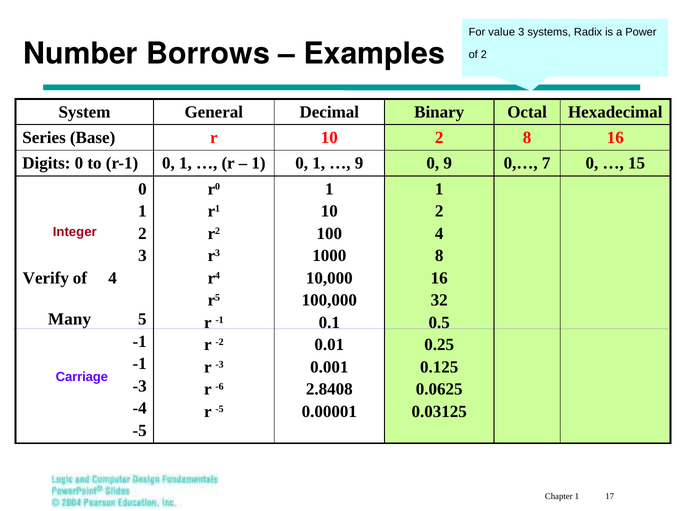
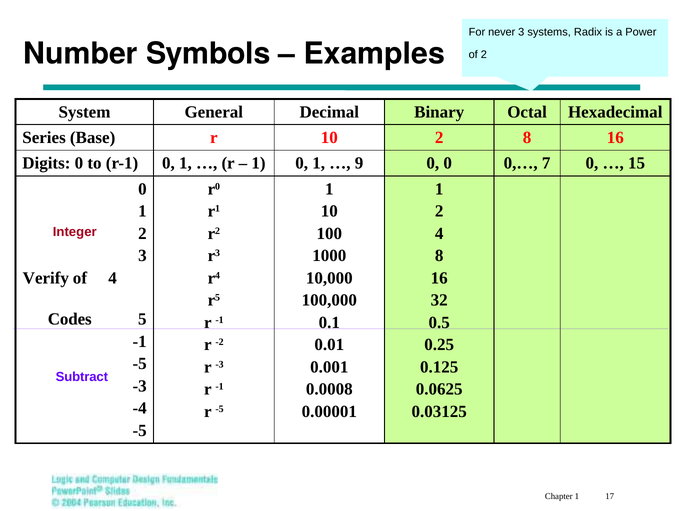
value: value -> never
Borrows: Borrows -> Symbols
0 9: 9 -> 0
Many: Many -> Codes
-1 at (140, 364): -1 -> -5
Carriage: Carriage -> Subtract
-6 at (220, 386): -6 -> -1
2.8408: 2.8408 -> 0.0008
